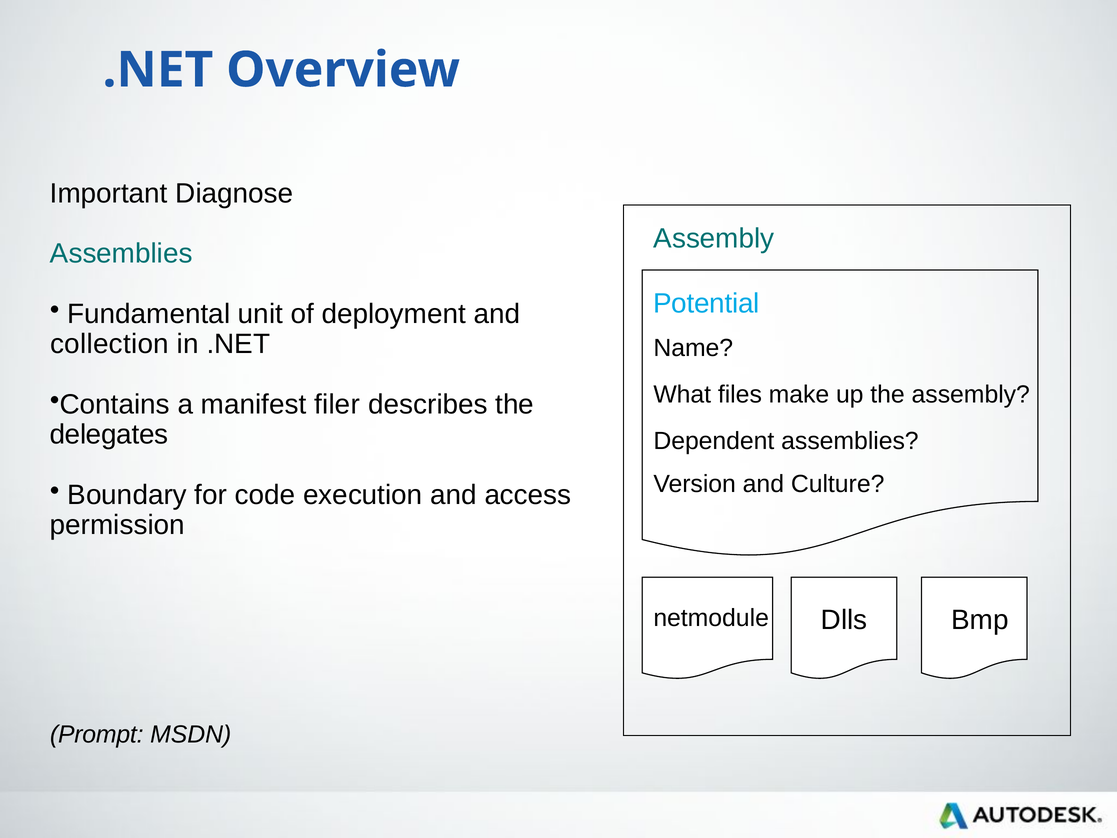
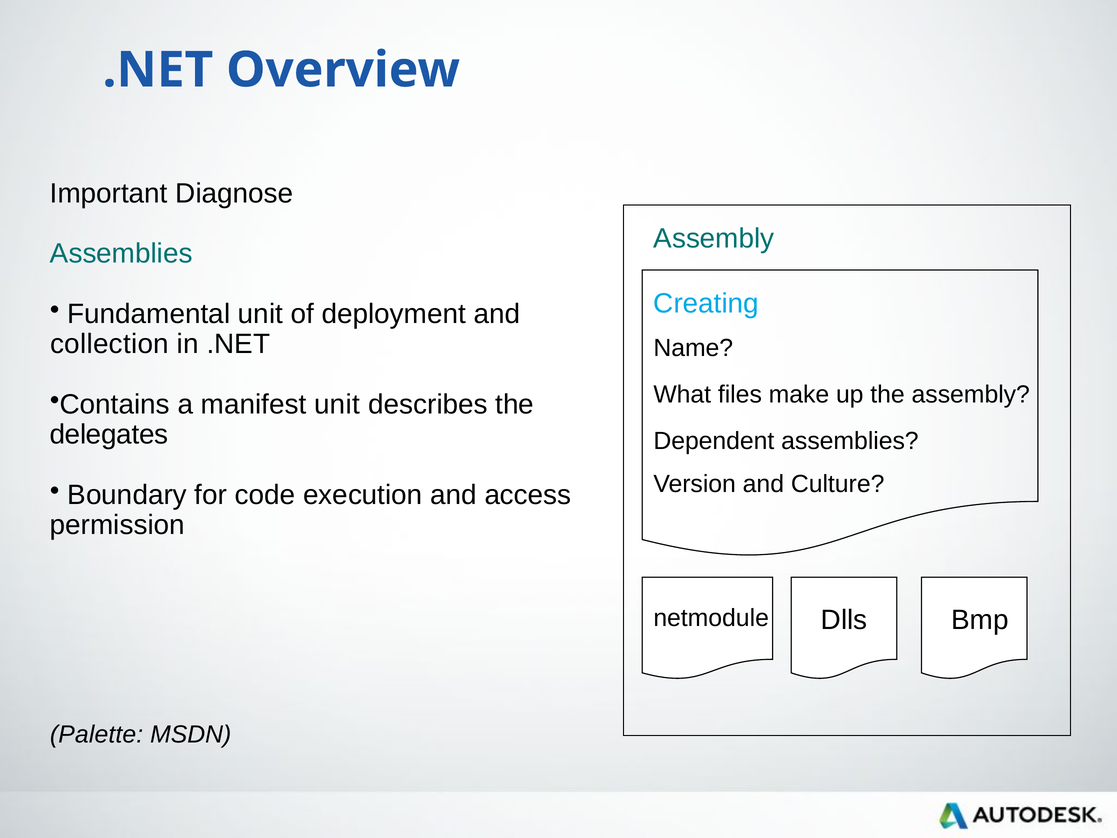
Potential: Potential -> Creating
manifest filer: filer -> unit
Prompt: Prompt -> Palette
